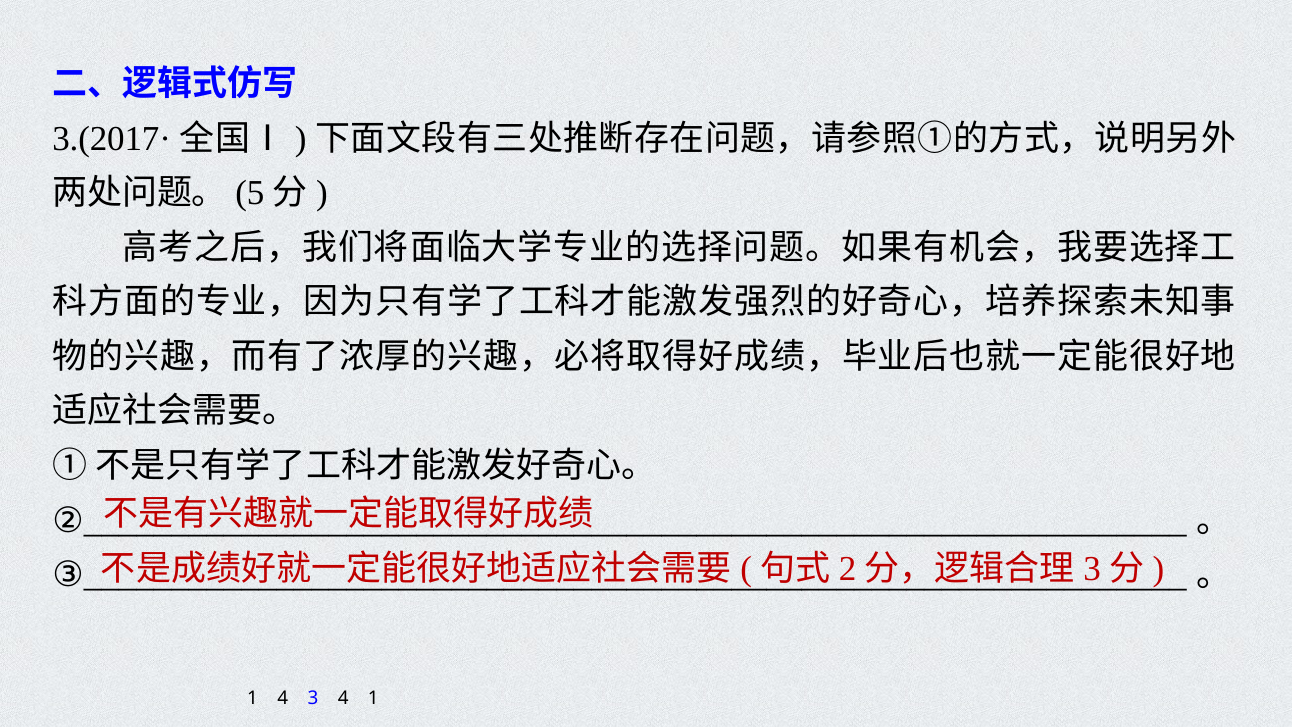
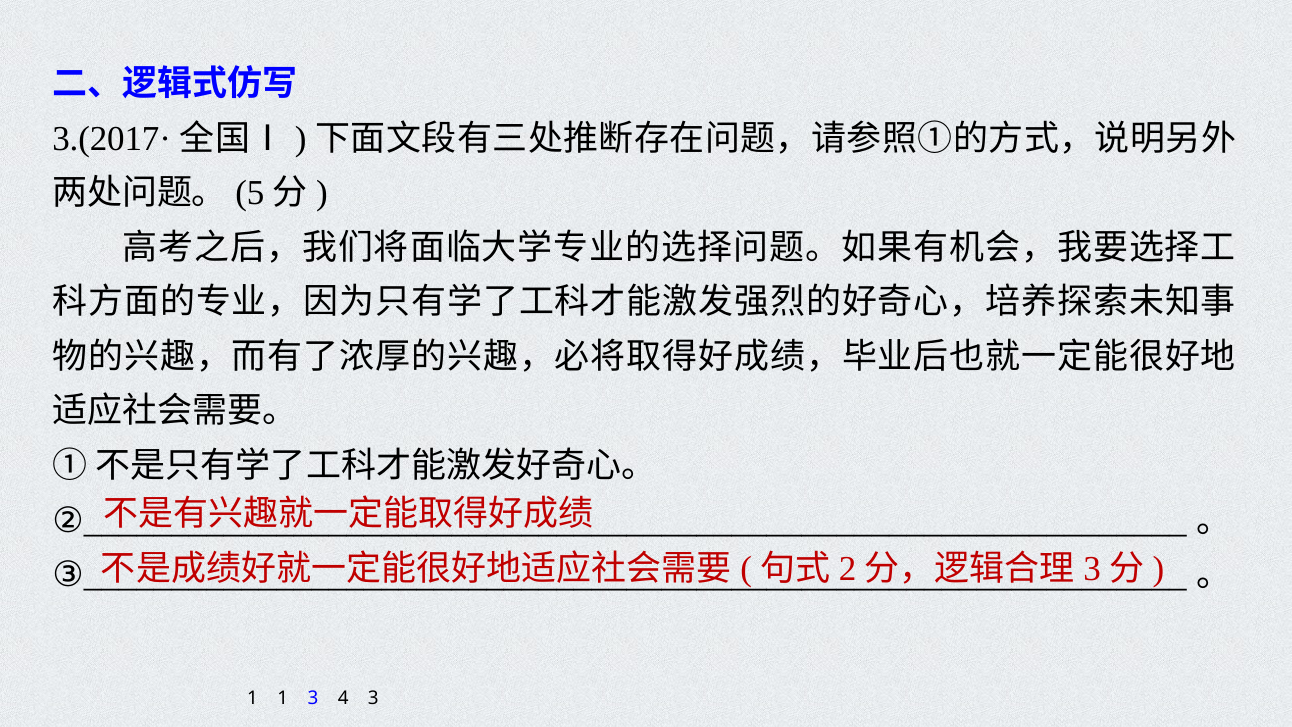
1 4: 4 -> 1
4 1: 1 -> 3
